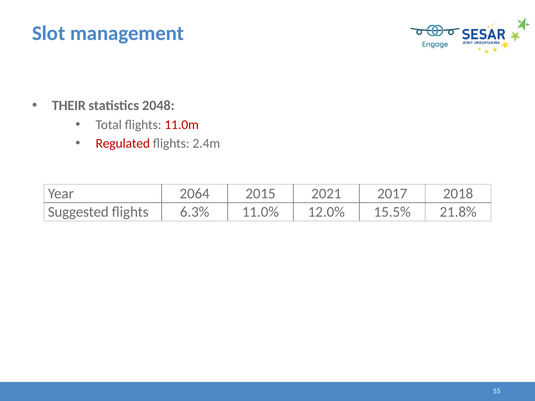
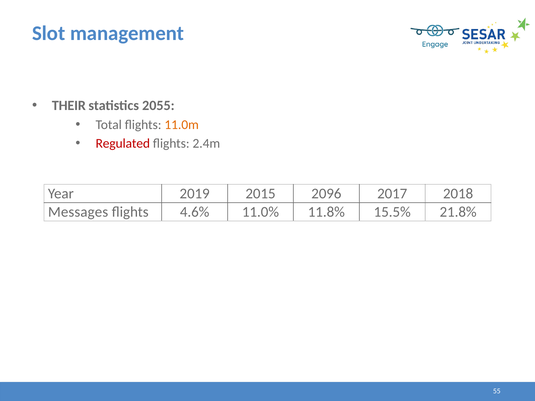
2048: 2048 -> 2055
11.0m colour: red -> orange
2064: 2064 -> 2019
2021: 2021 -> 2096
Suggested: Suggested -> Messages
6.3%: 6.3% -> 4.6%
12.0%: 12.0% -> 11.8%
